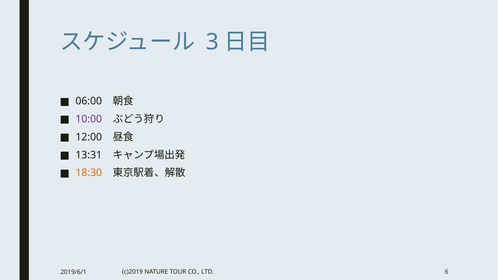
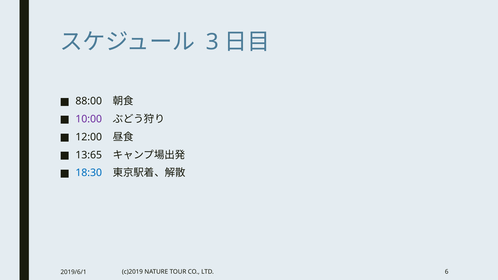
06:00: 06:00 -> 88:00
13:31: 13:31 -> 13:65
18:30 colour: orange -> blue
